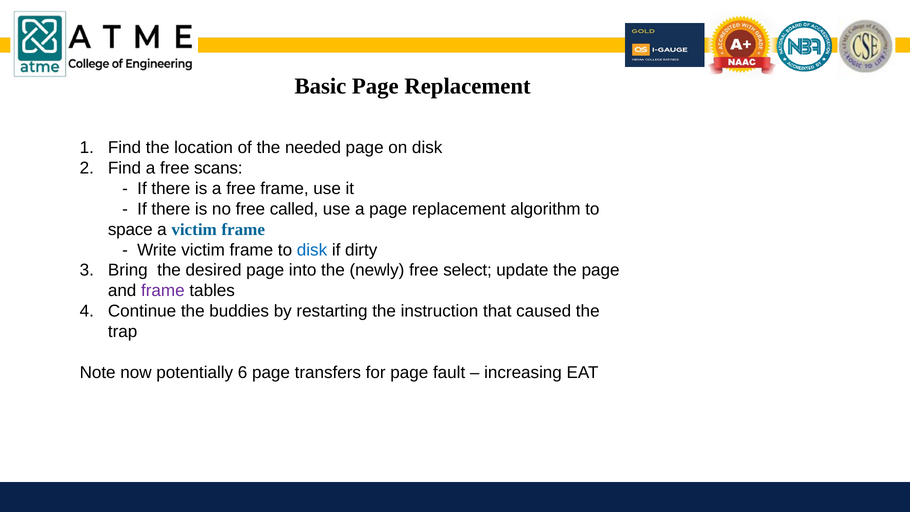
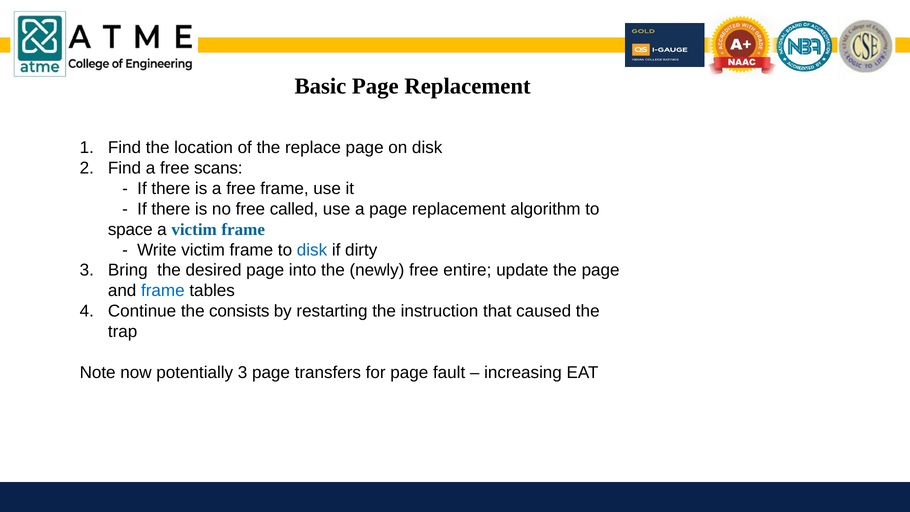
needed: needed -> replace
select: select -> entire
frame at (163, 291) colour: purple -> blue
buddies: buddies -> consists
potentially 6: 6 -> 3
